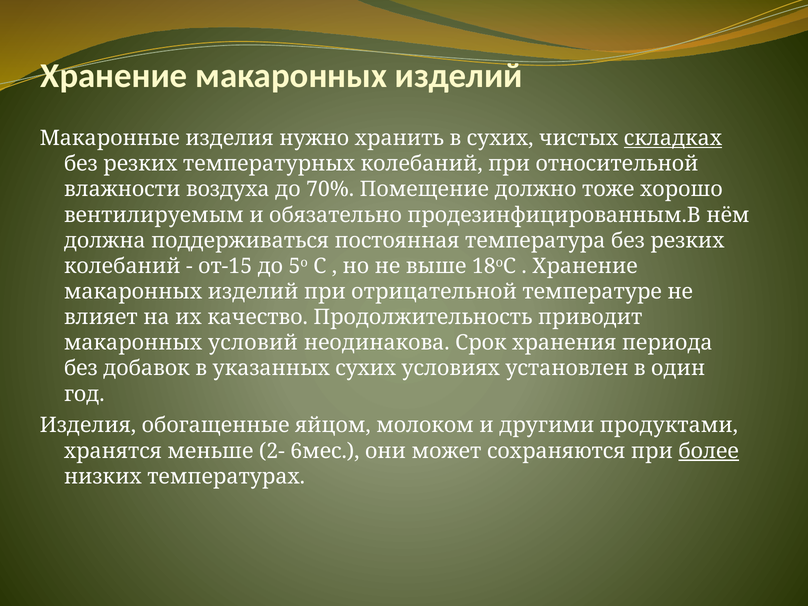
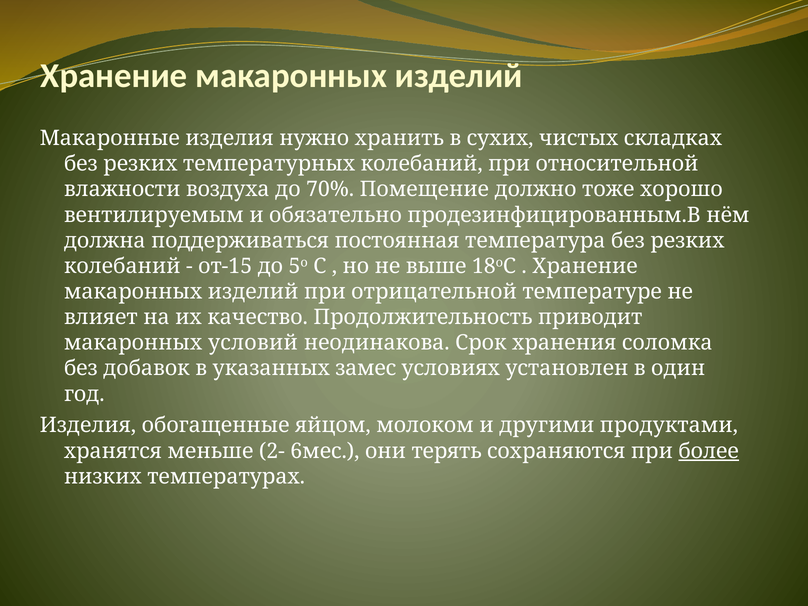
складках underline: present -> none
периода: периода -> соломка
указанных сухих: сухих -> замес
может: может -> терять
